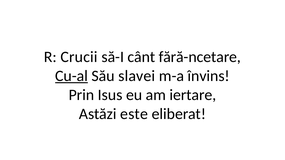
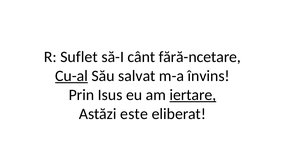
Crucii: Crucii -> Suflet
slavei: slavei -> salvat
iertare underline: none -> present
